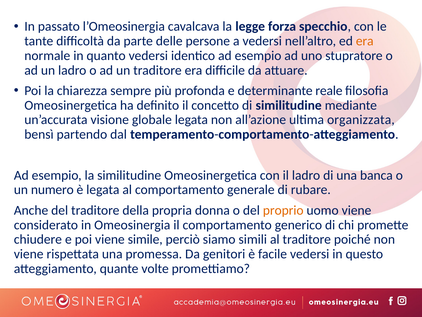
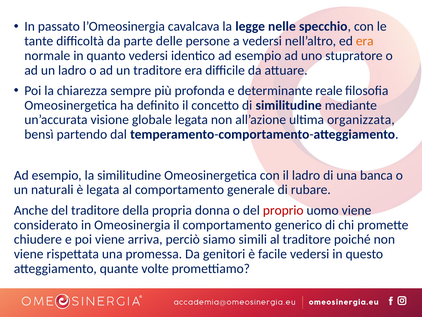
forza: forza -> nelle
numero: numero -> naturali
proprio colour: orange -> red
simile: simile -> arriva
